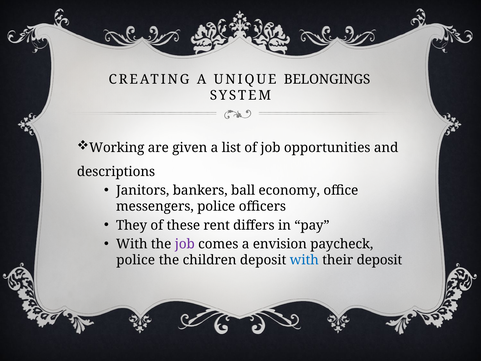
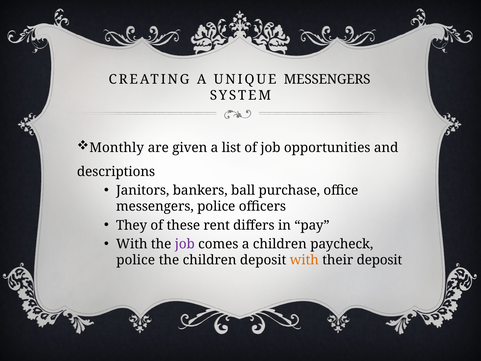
UNIQUE BELONGINGS: BELONGINGS -> MESSENGERS
Working: Working -> Monthly
economy: economy -> purchase
a envision: envision -> children
with at (304, 260) colour: blue -> orange
